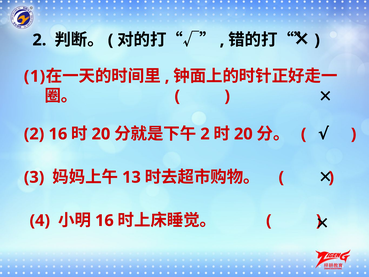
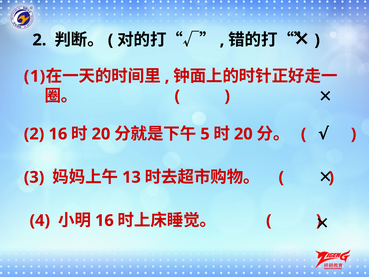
2 at (205, 134): 2 -> 5
